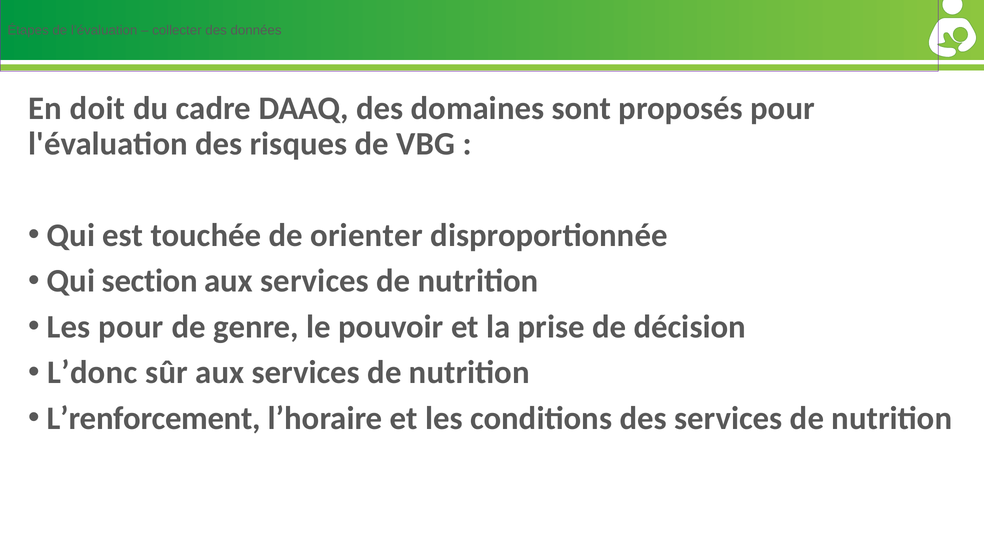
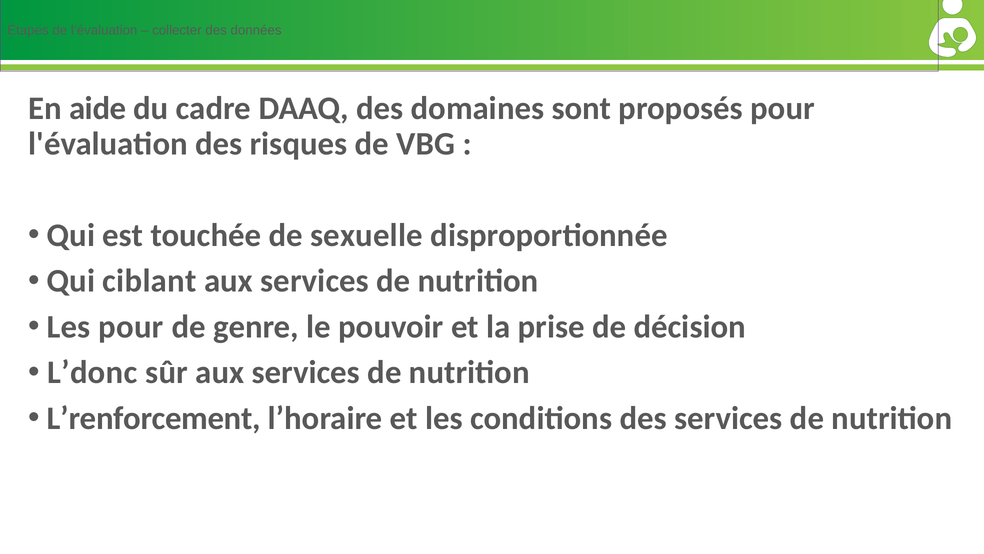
doit: doit -> aide
orienter: orienter -> sexuelle
section: section -> ciblant
